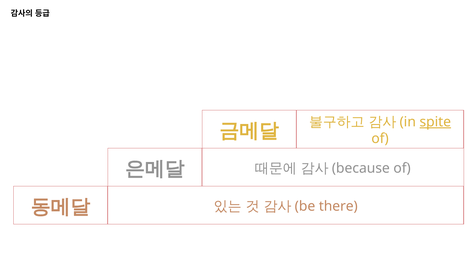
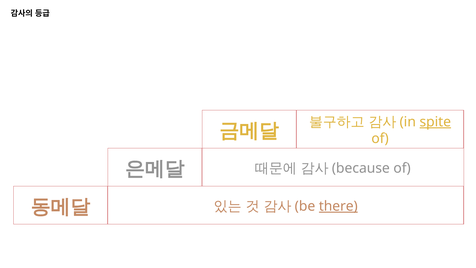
there underline: none -> present
